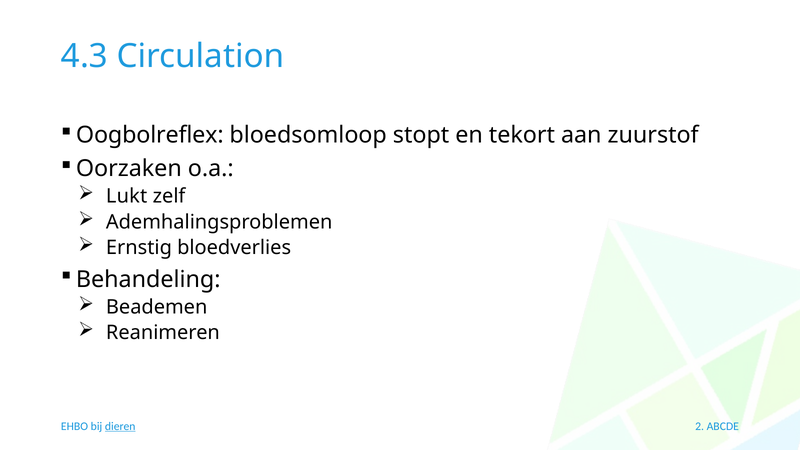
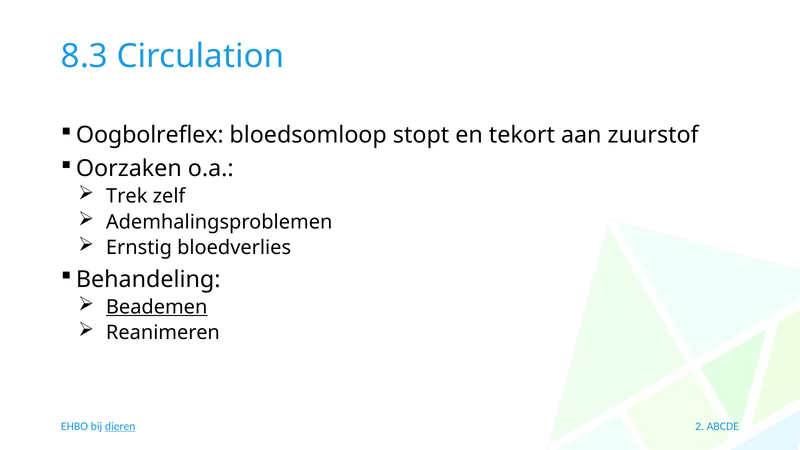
4.3: 4.3 -> 8.3
Lukt: Lukt -> Trek
Beademen underline: none -> present
